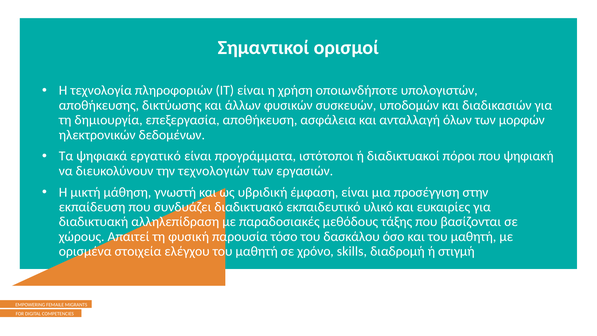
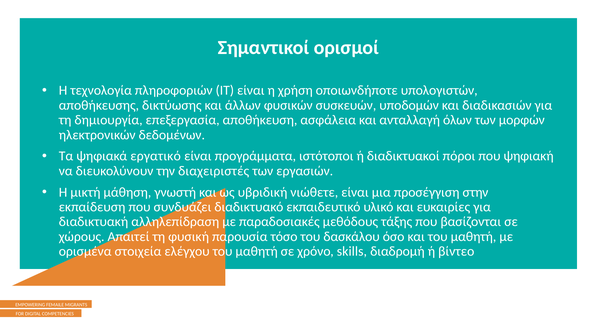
τεχνολογιών: τεχνολογιών -> διαχειριστές
έμφαση: έμφαση -> νιώθετε
στιγμή: στιγμή -> βίντεο
